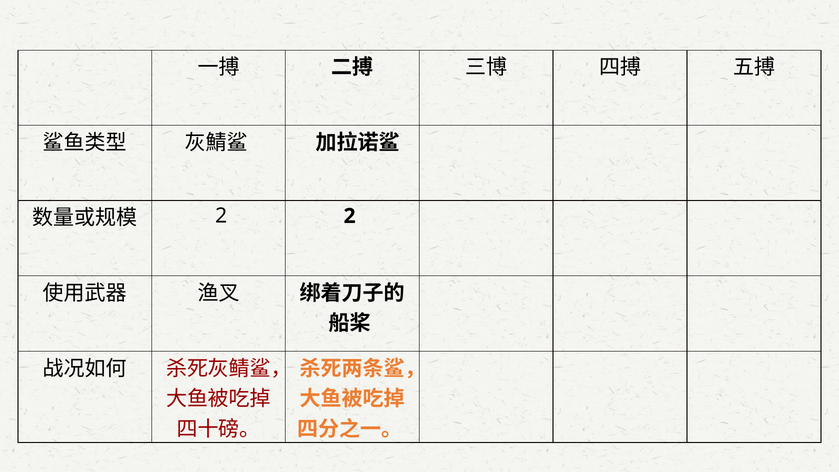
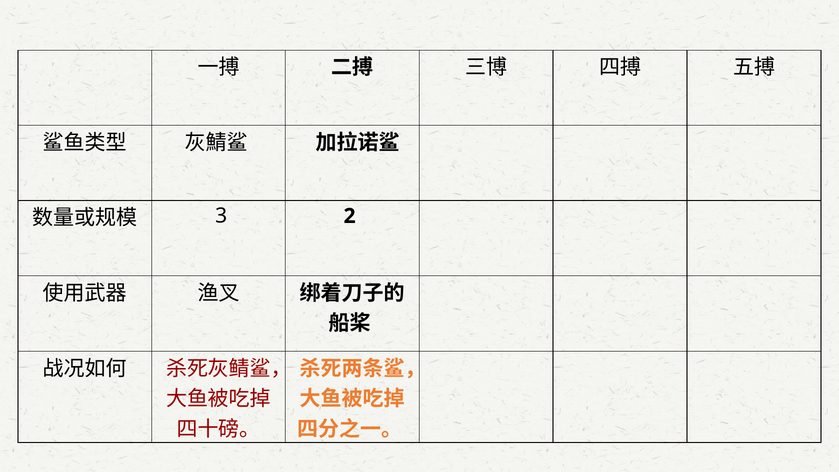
2 at (221, 216): 2 -> 3
